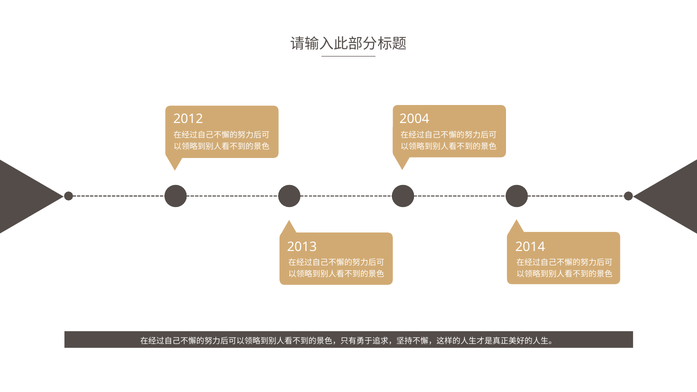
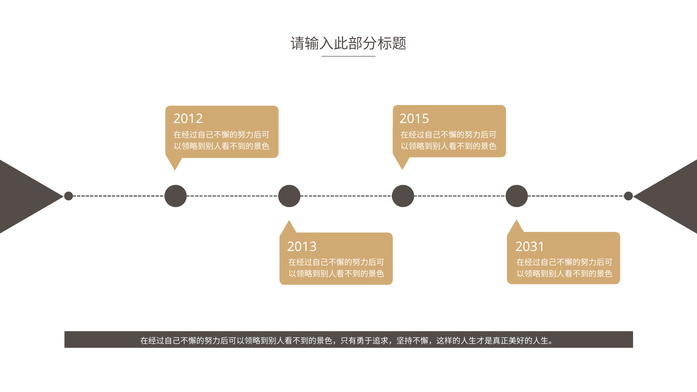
2004: 2004 -> 2015
2014: 2014 -> 2031
